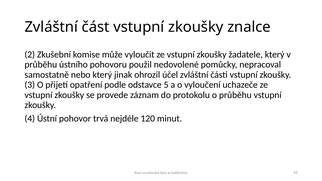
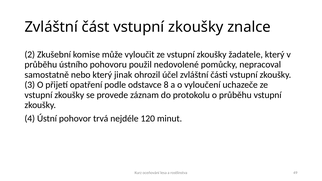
5: 5 -> 8
